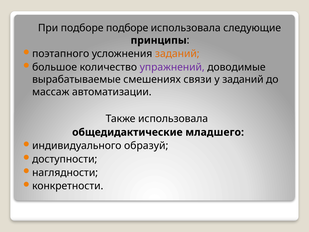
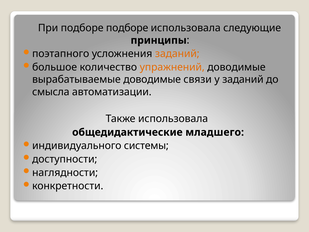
упражнений colour: purple -> orange
вырабатываемые смешениях: смешениях -> доводимые
массаж: массаж -> смысла
образуй: образуй -> системы
